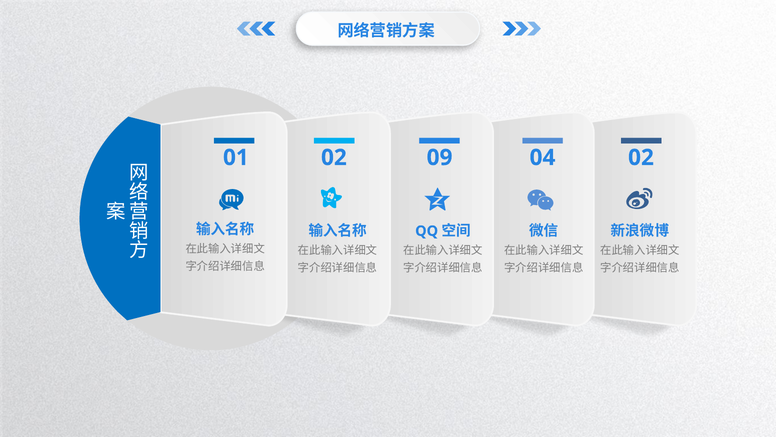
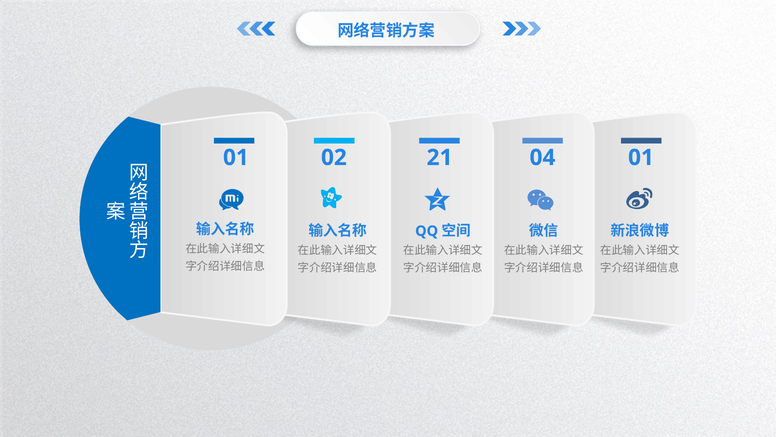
09: 09 -> 21
04 02: 02 -> 01
